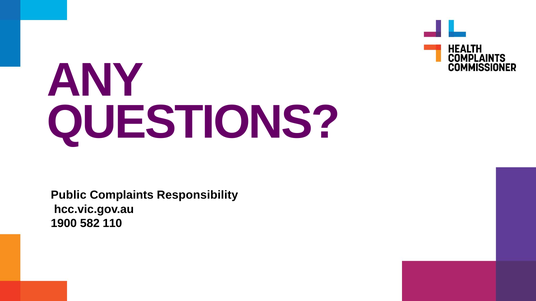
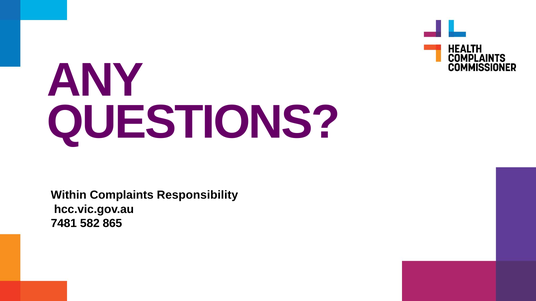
Public: Public -> Within
1900: 1900 -> 7481
110: 110 -> 865
